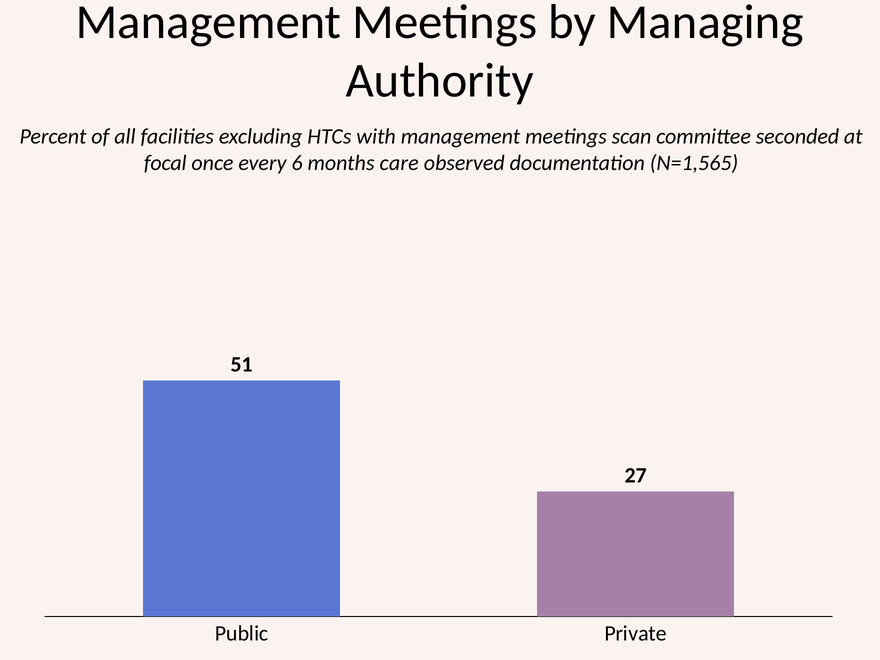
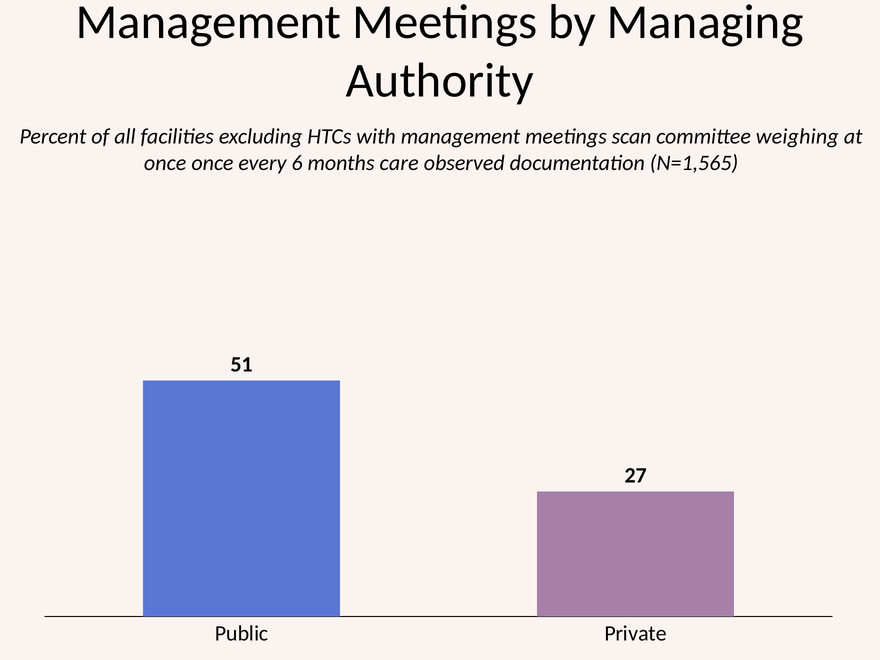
seconded: seconded -> weighing
focal at (165, 163): focal -> once
